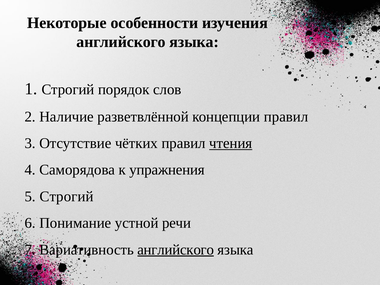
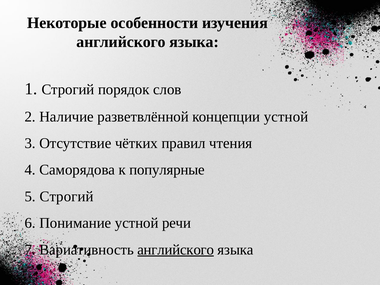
концепции правил: правил -> устной
чтения underline: present -> none
упражнения: упражнения -> популярные
